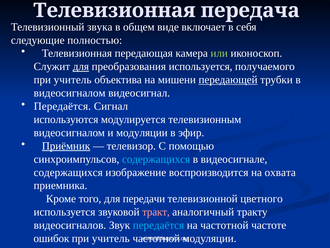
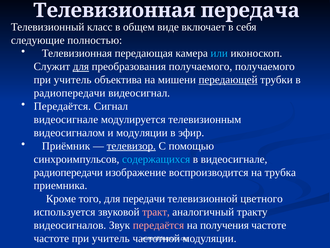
звука: звука -> класс
или colour: light green -> light blue
преобразования используется: используется -> получаемого
видеосигналом at (70, 93): видеосигналом -> радиопередачи
используются at (66, 119): используются -> видеосигнале
Приёмник underline: present -> none
телевизор underline: none -> present
содержащихся at (68, 172): содержащихся -> радиопередачи
охвата: охвата -> трубка
передаётся at (158, 225) colour: light blue -> pink
на частотной: частотной -> получения
ошибок at (51, 238): ошибок -> частоте
